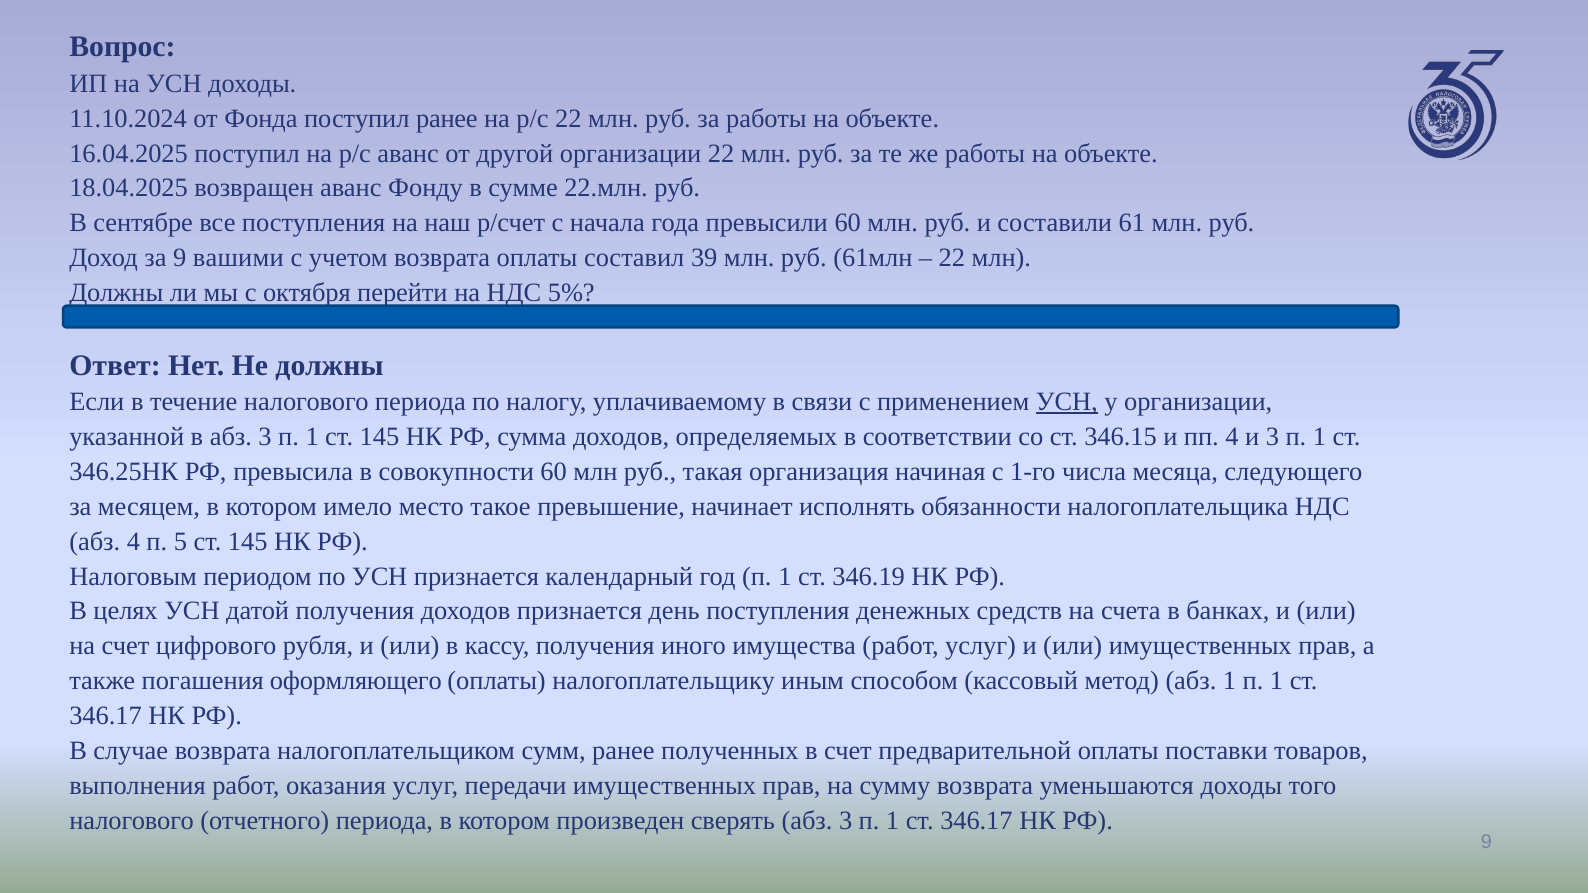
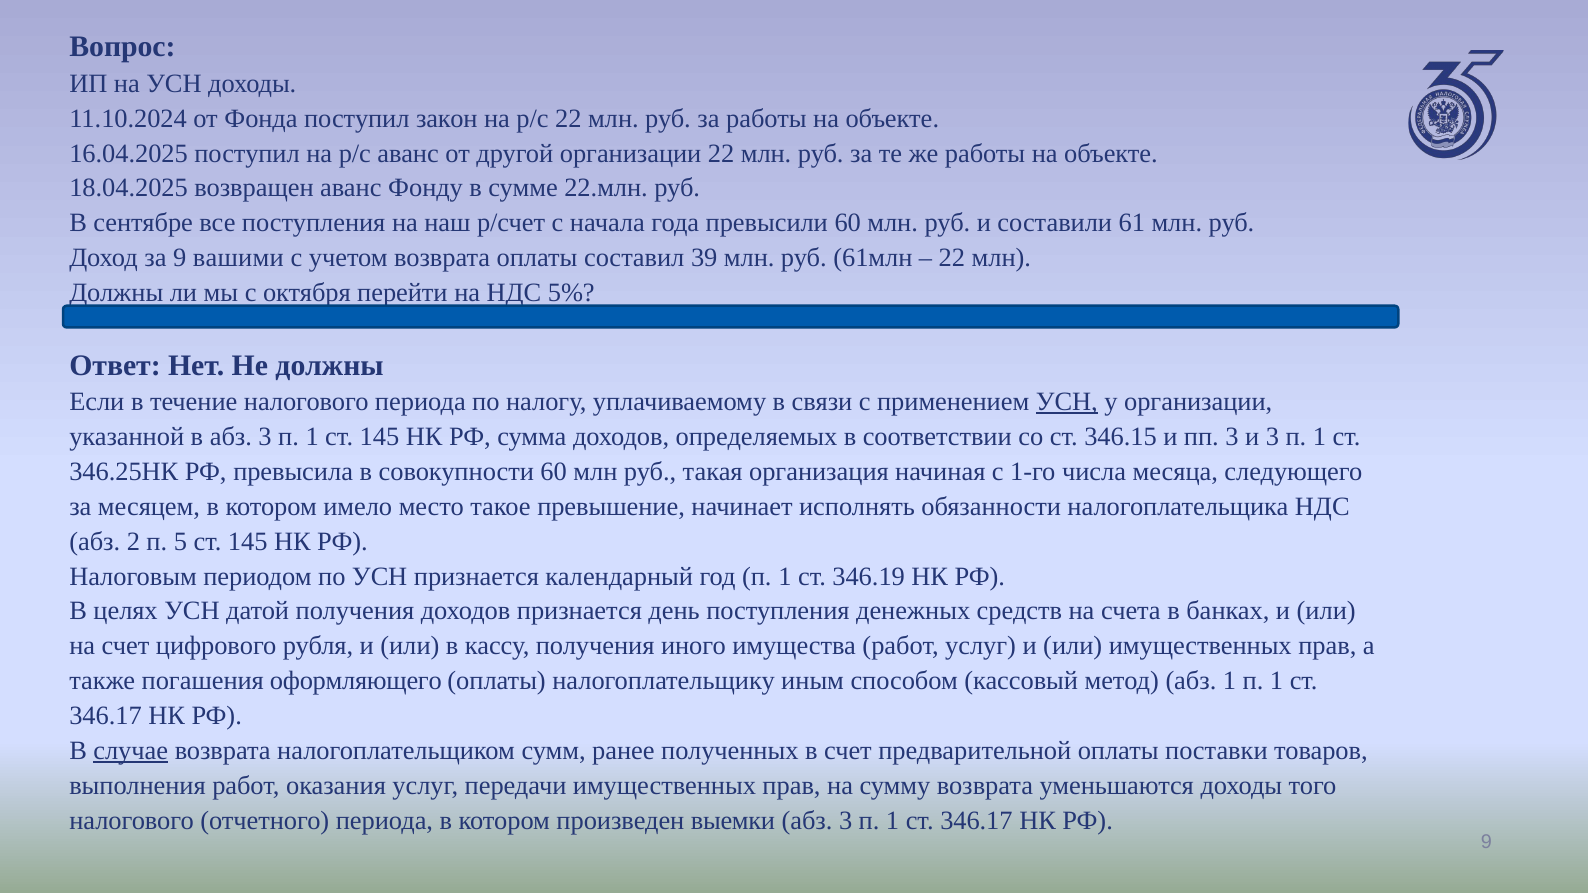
поступил ранее: ранее -> закон
пп 4: 4 -> 3
абз 4: 4 -> 2
случае underline: none -> present
сверять: сверять -> выемки
